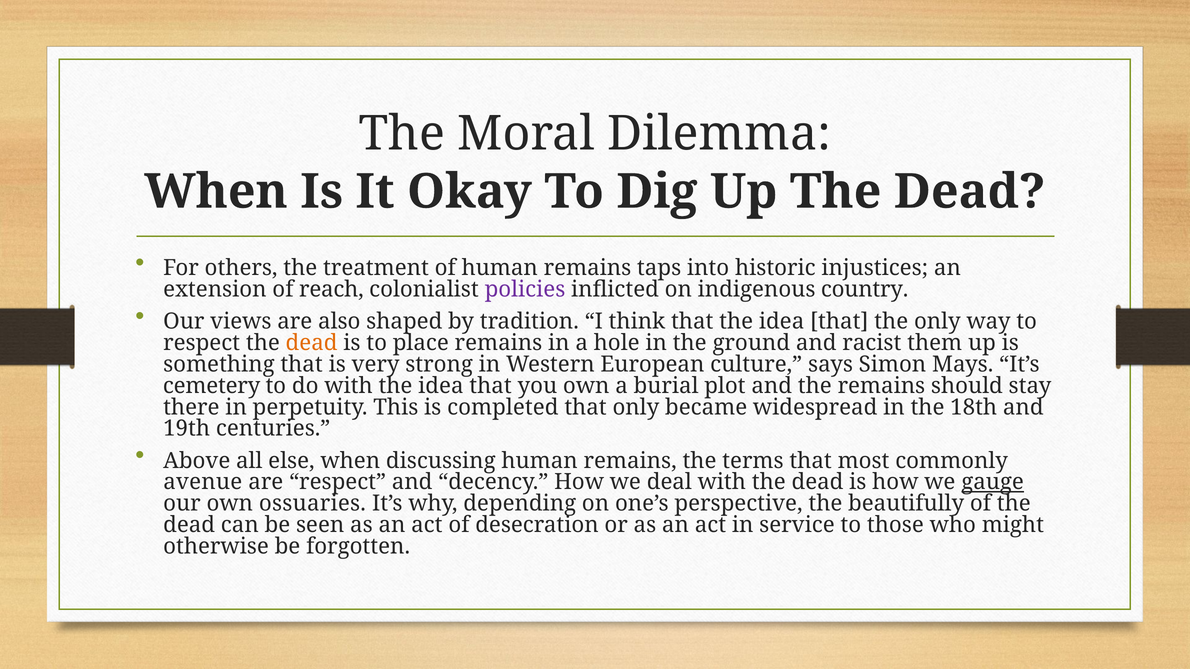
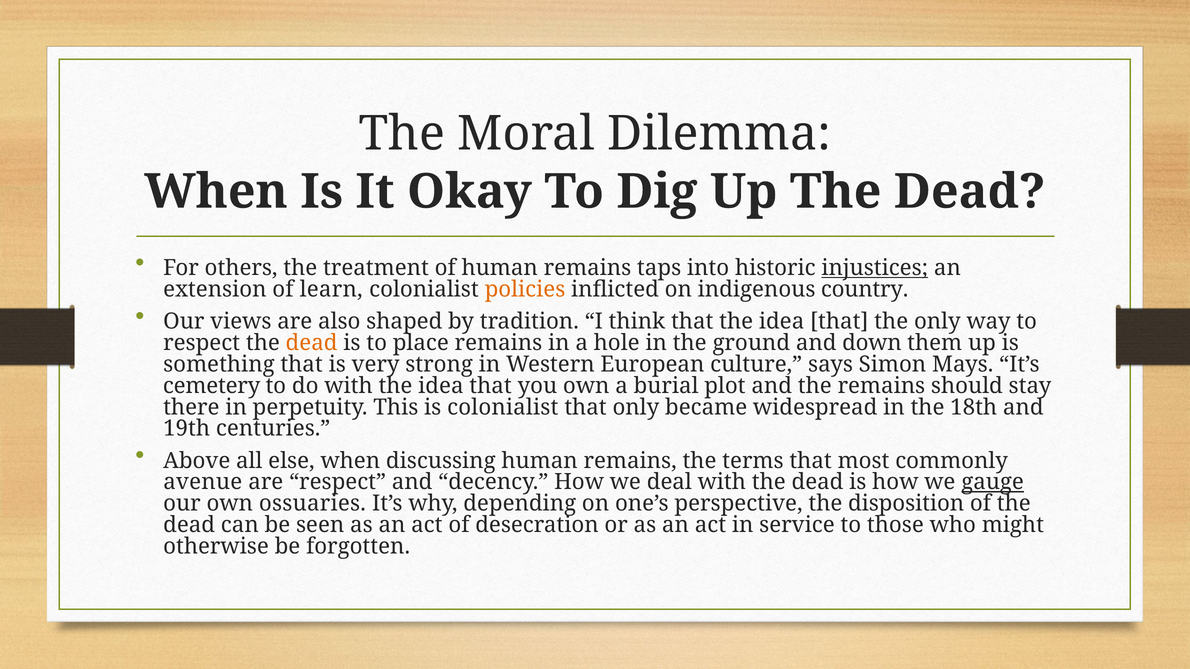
injustices underline: none -> present
reach: reach -> learn
policies colour: purple -> orange
racist: racist -> down
is completed: completed -> colonialist
beautifully: beautifully -> disposition
